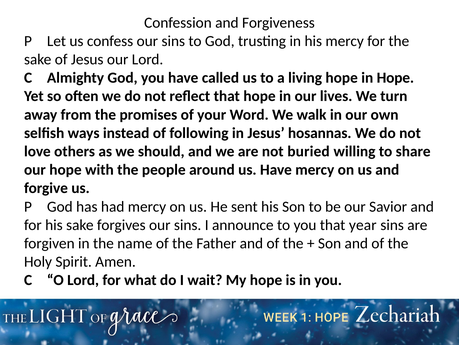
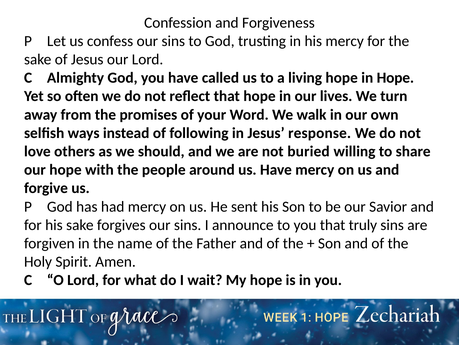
hosannas: hosannas -> response
year: year -> truly
